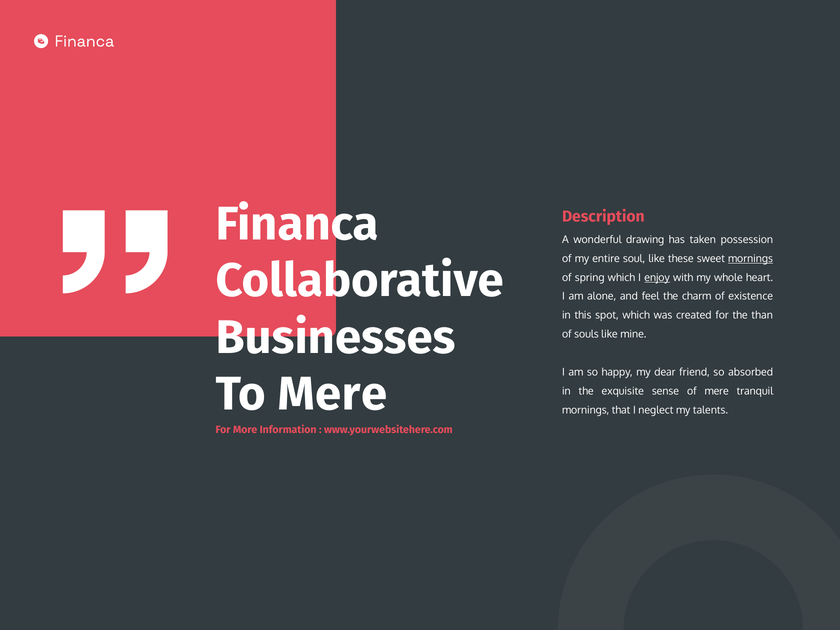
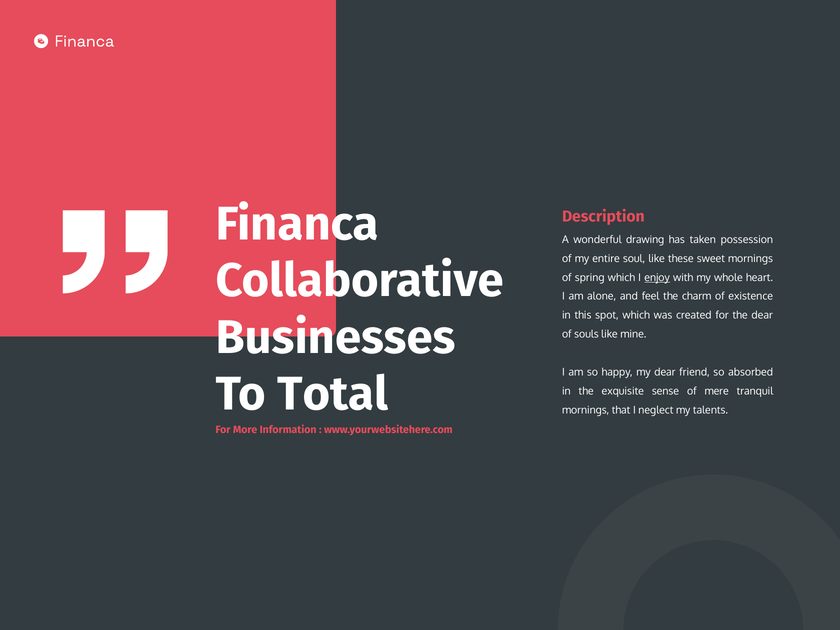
mornings at (750, 259) underline: present -> none
the than: than -> dear
To Mere: Mere -> Total
